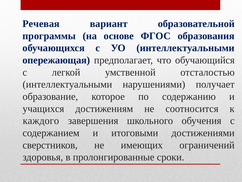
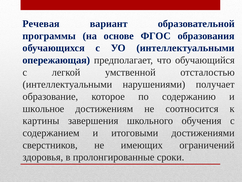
учащихся: учащихся -> школьное
каждого: каждого -> картины
